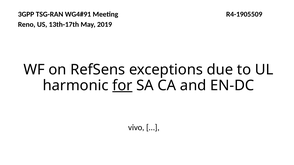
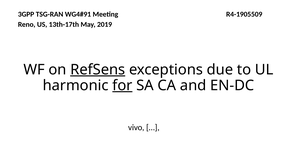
RefSens underline: none -> present
